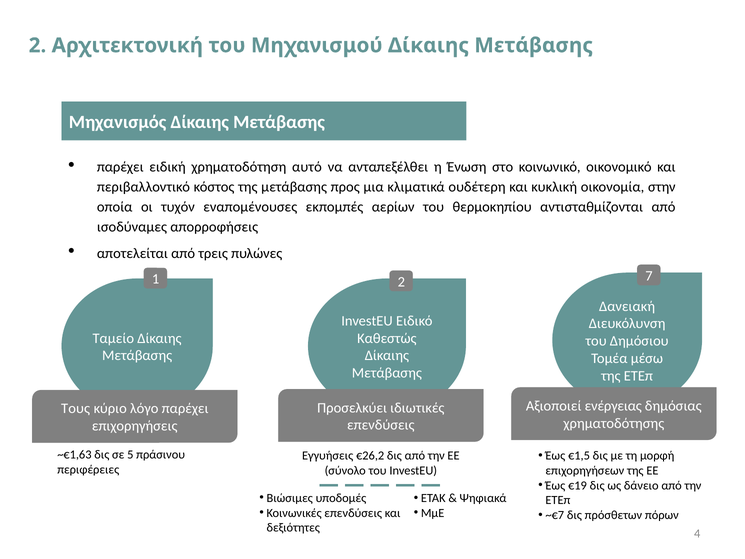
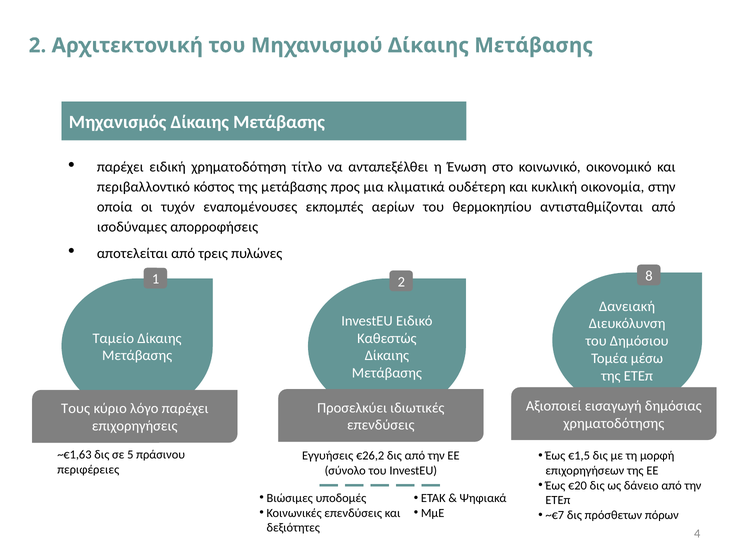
αυτό: αυτό -> τίτλο
7: 7 -> 8
ενέργειας: ενέργειας -> εισαγωγή
€19: €19 -> €20
